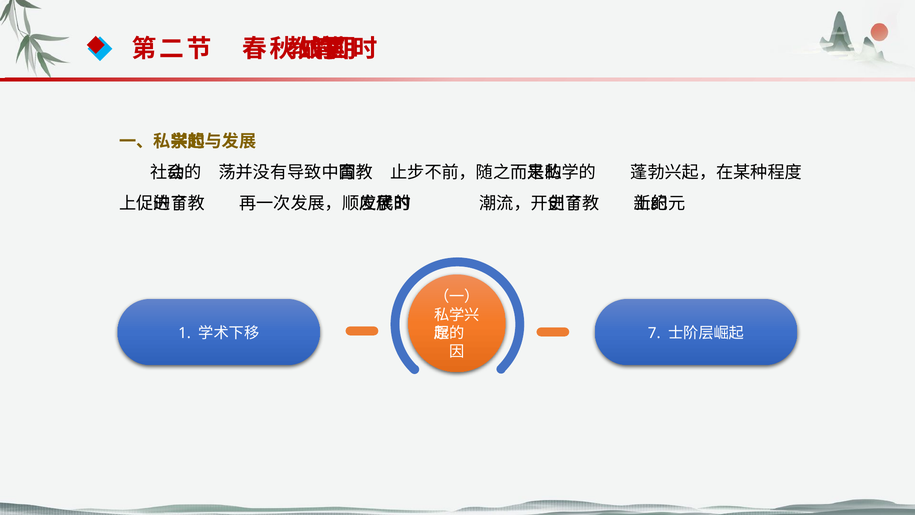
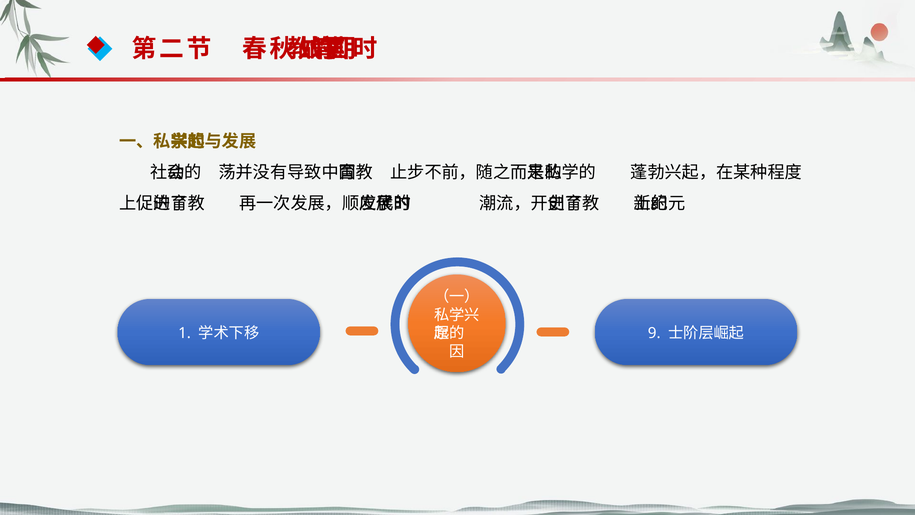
7: 7 -> 9
